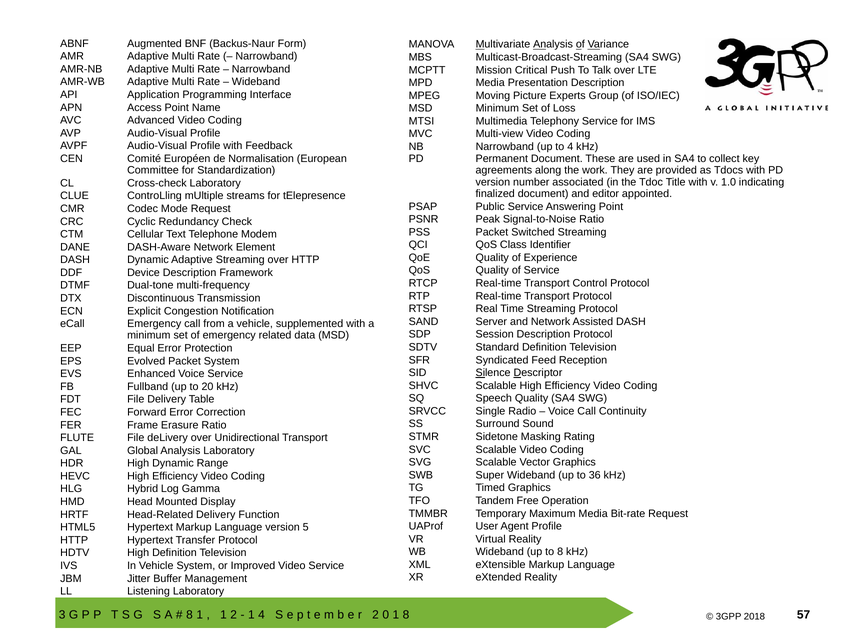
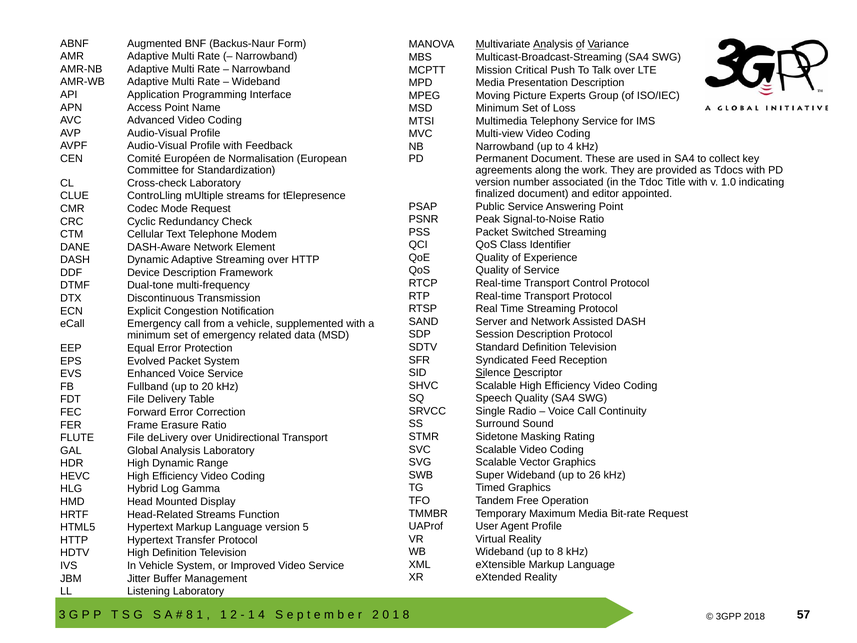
36: 36 -> 26
Head-Related Delivery: Delivery -> Streams
